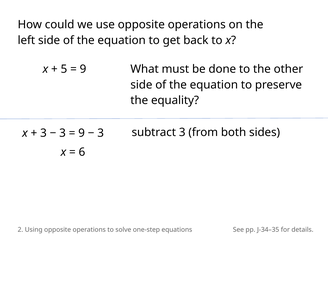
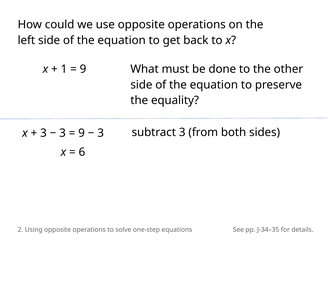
5: 5 -> 1
